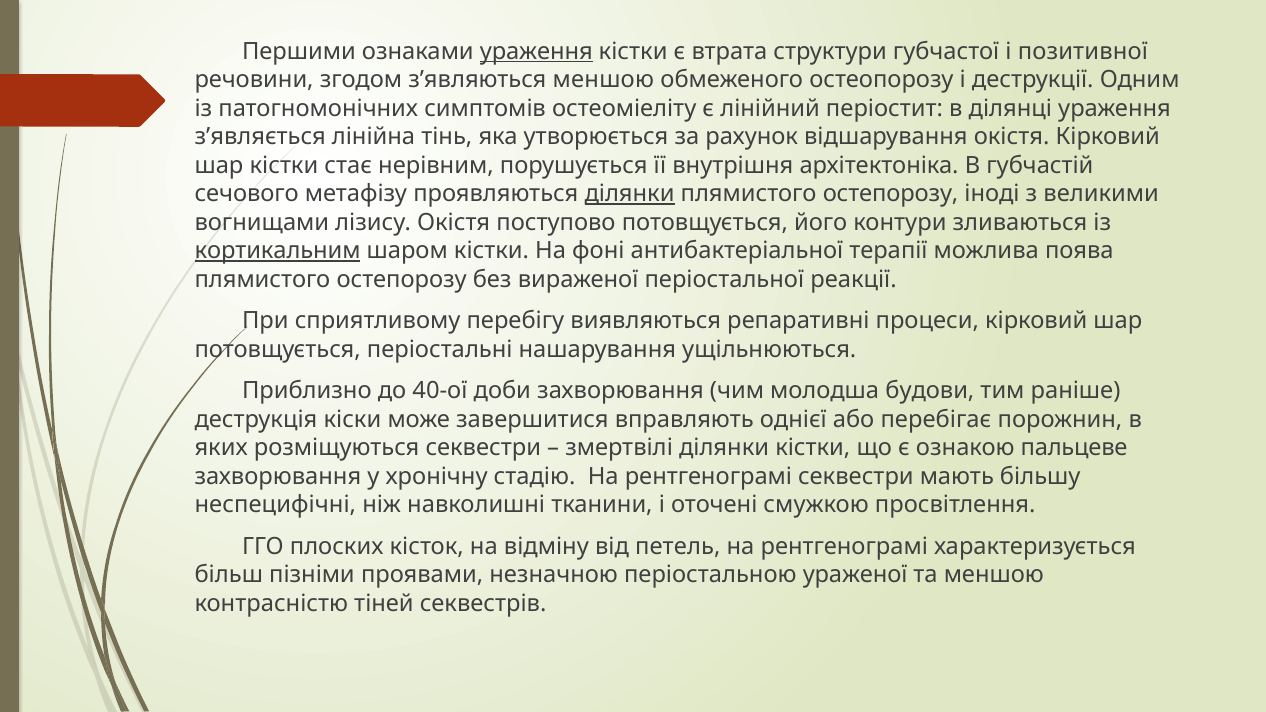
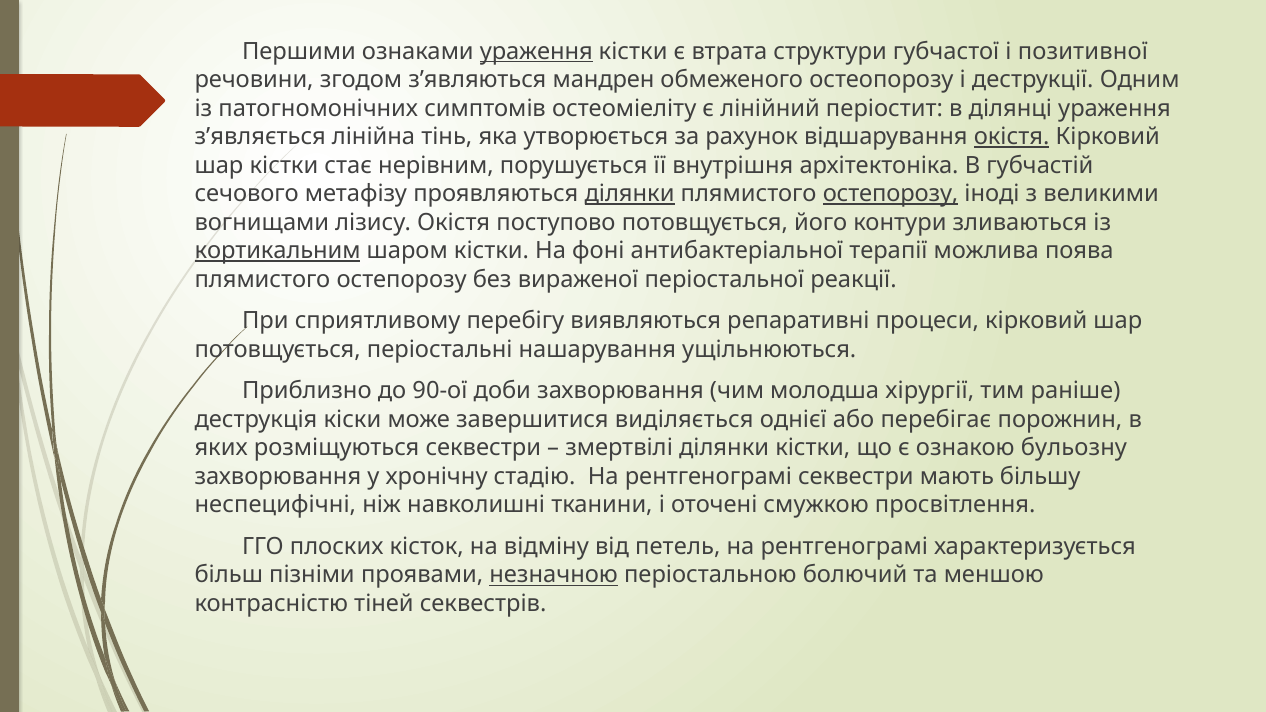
з’являються меншою: меншою -> мандрен
окістя at (1012, 137) underline: none -> present
остепорозу at (891, 194) underline: none -> present
40-ої: 40-ої -> 90-ої
будови: будови -> хірургії
вправляють: вправляють -> виділяється
пальцеве: пальцеве -> бульозну
незначною underline: none -> present
ураженої: ураженої -> болючий
